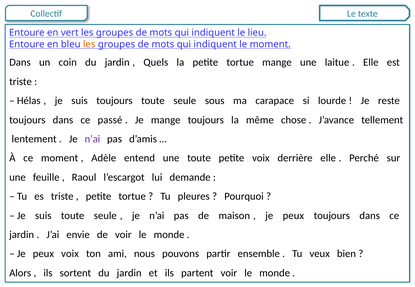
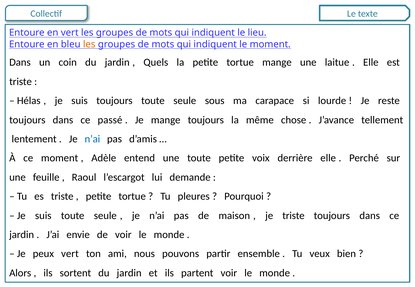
n’ai at (92, 139) colour: purple -> blue
peux at (293, 216): peux -> triste
peux voix: voix -> vert
